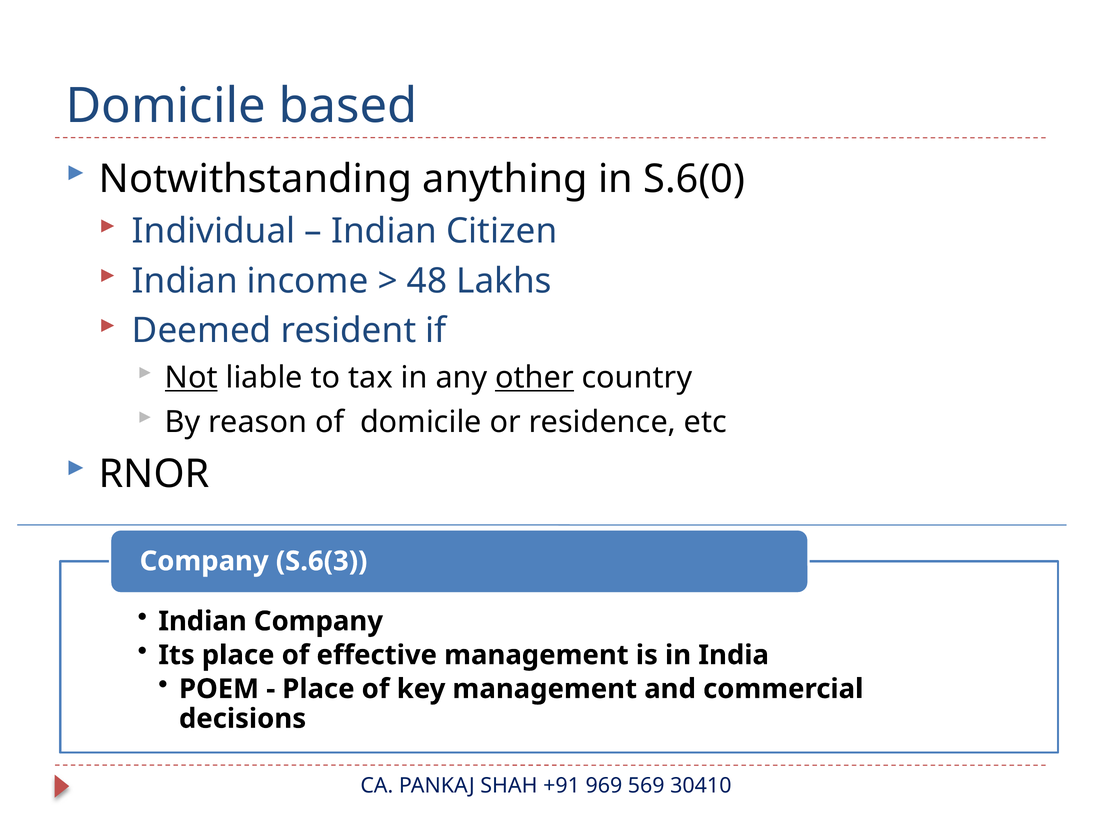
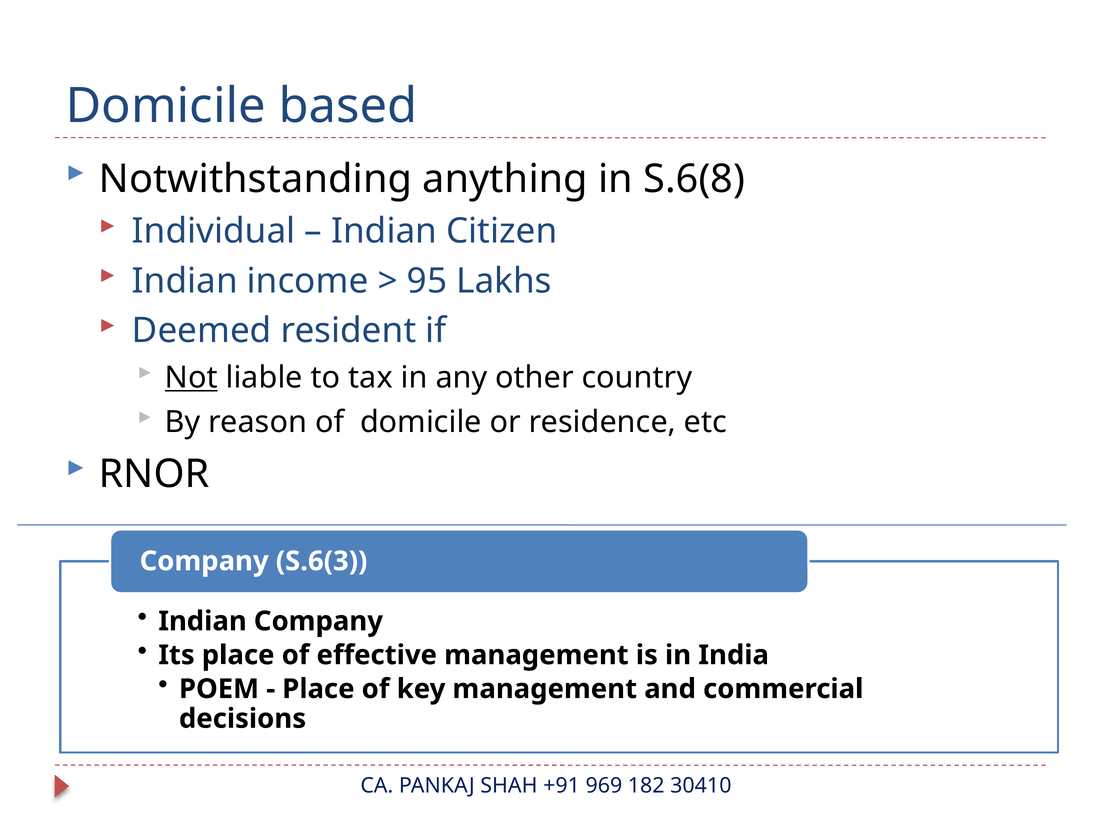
S.6(0: S.6(0 -> S.6(8
48: 48 -> 95
other underline: present -> none
569: 569 -> 182
